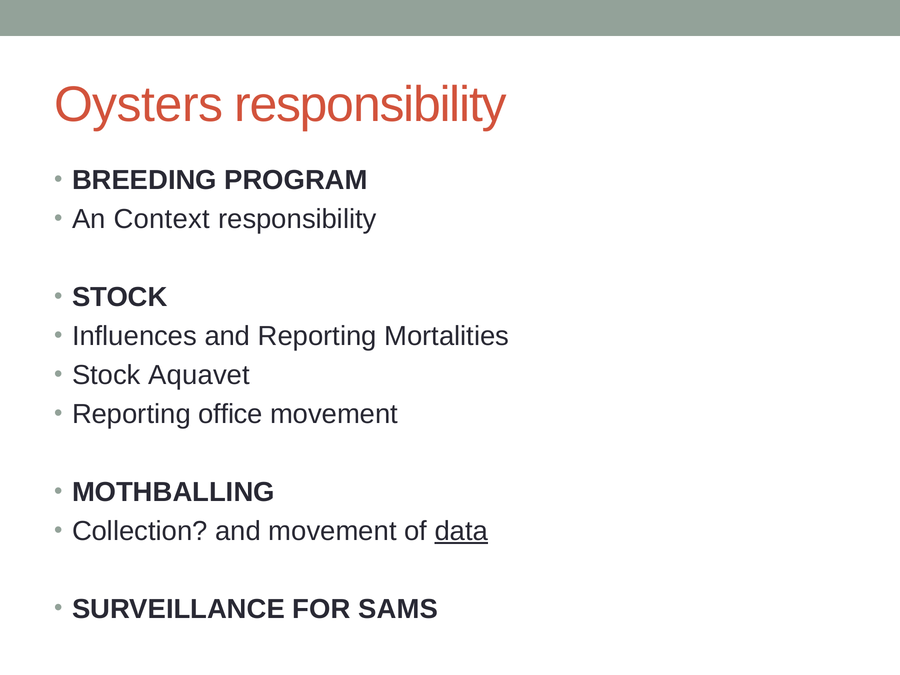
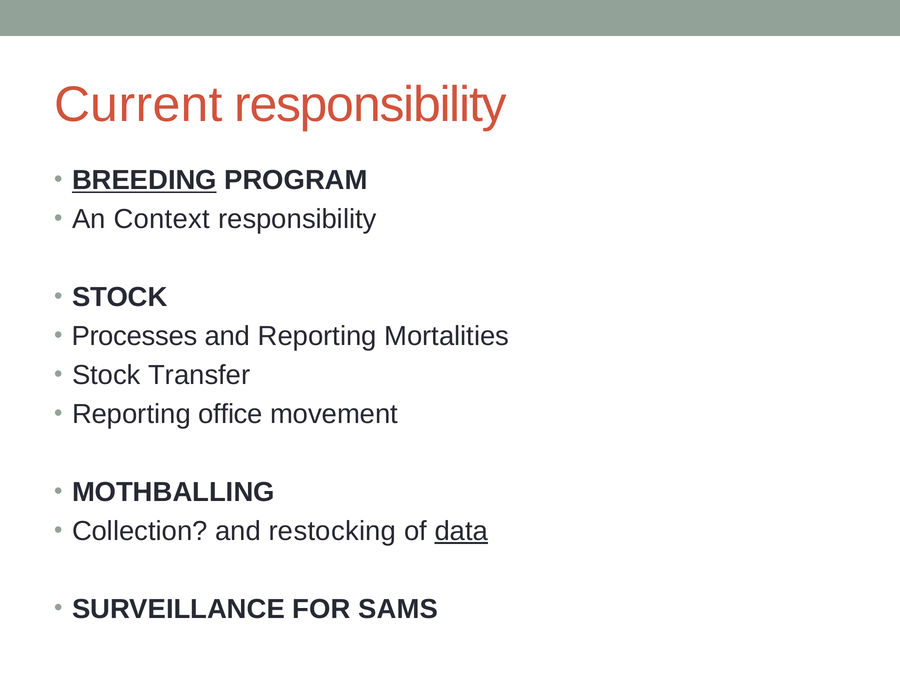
Oysters: Oysters -> Current
BREEDING underline: none -> present
Influences: Influences -> Processes
Aquavet: Aquavet -> Transfer
and movement: movement -> restocking
